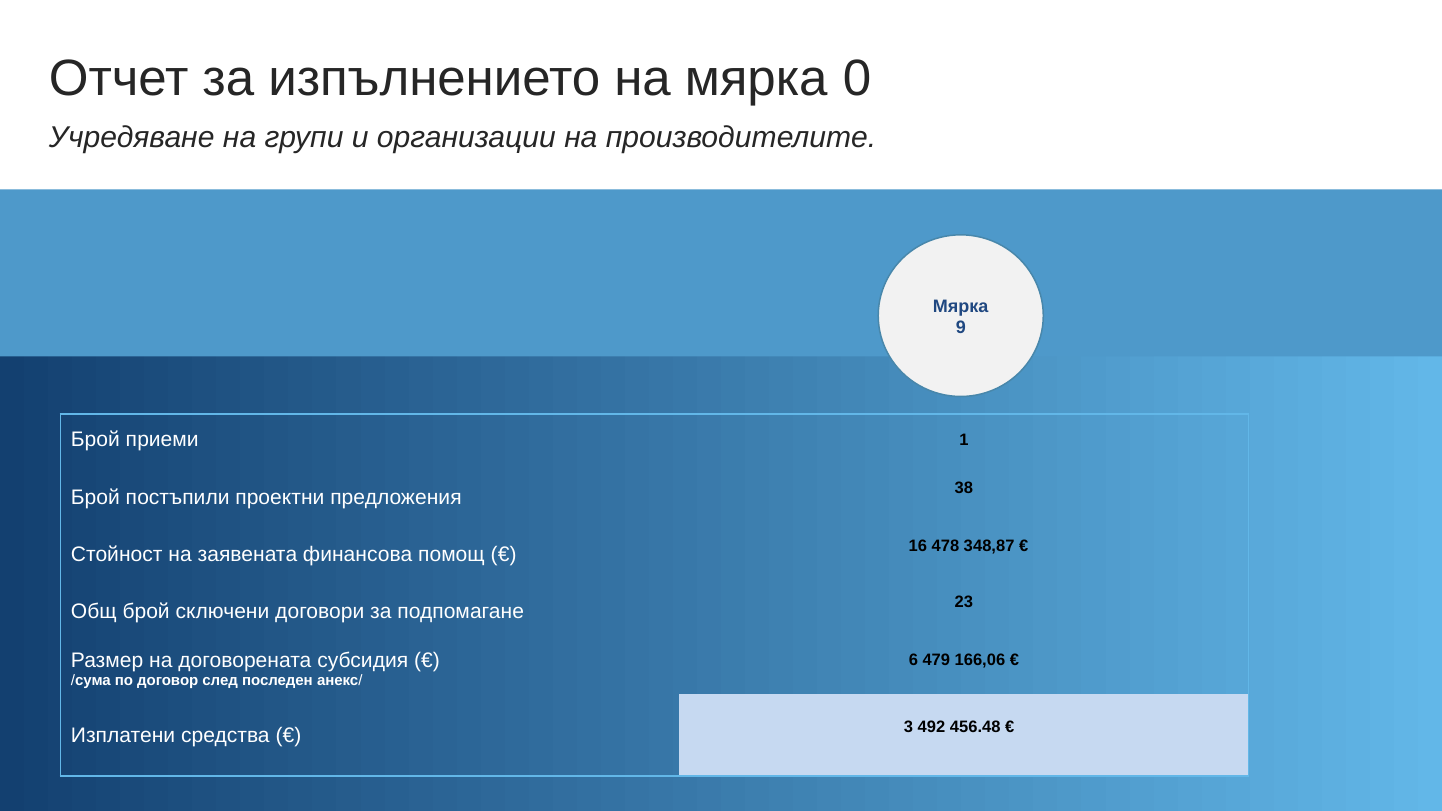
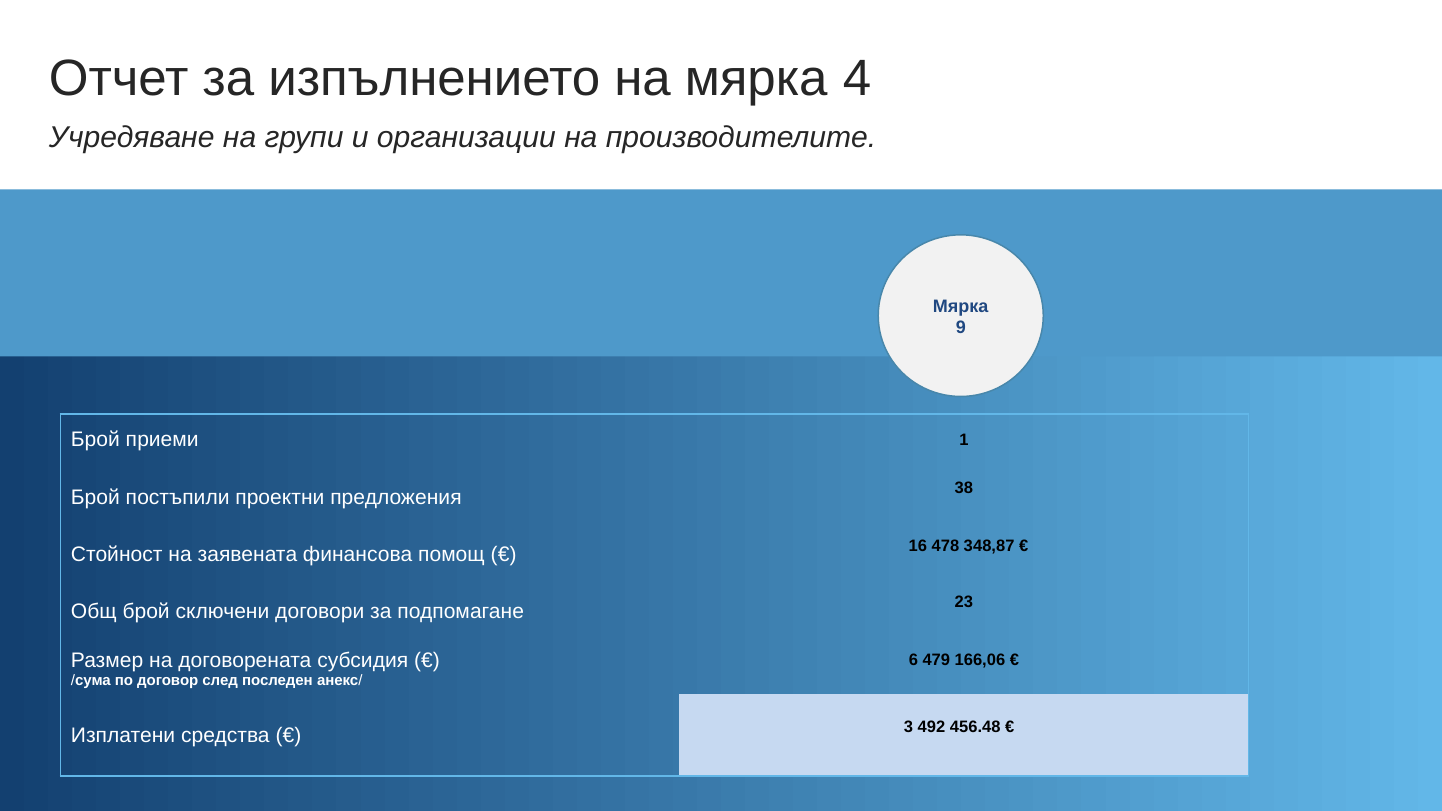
0: 0 -> 4
